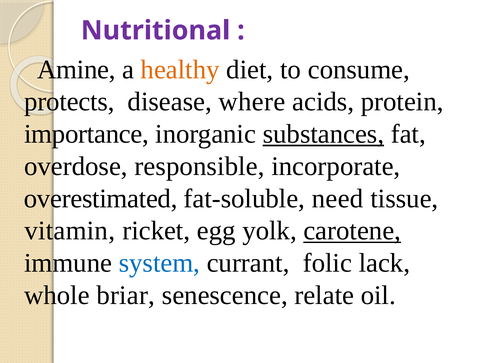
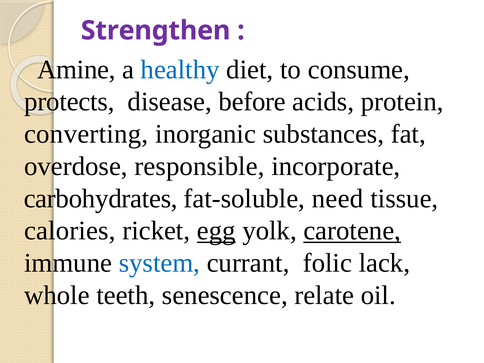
Nutritional: Nutritional -> Strengthen
healthy colour: orange -> blue
where: where -> before
importance: importance -> converting
substances underline: present -> none
overestimated: overestimated -> carbohydrates
vitamin: vitamin -> calories
egg underline: none -> present
briar: briar -> teeth
